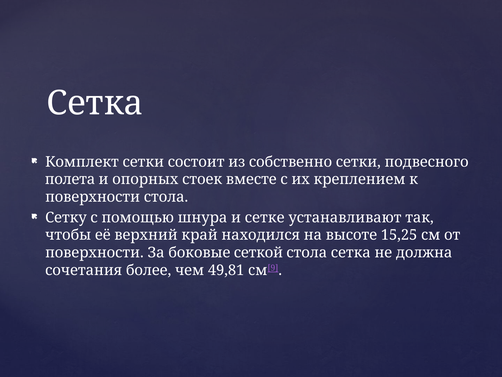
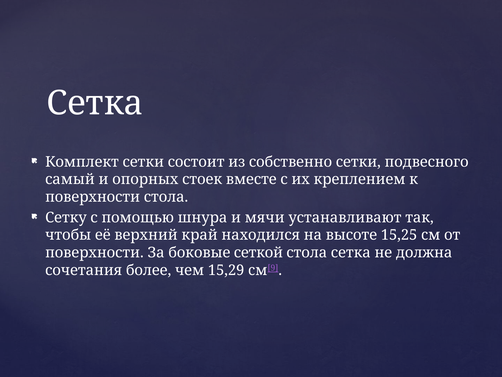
полета: полета -> самый
сетке: сетке -> мячи
49,81: 49,81 -> 15,29
